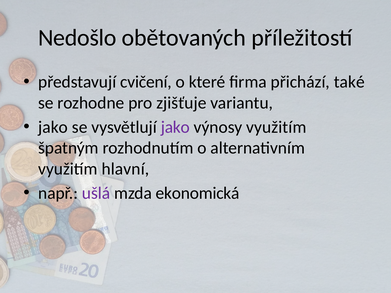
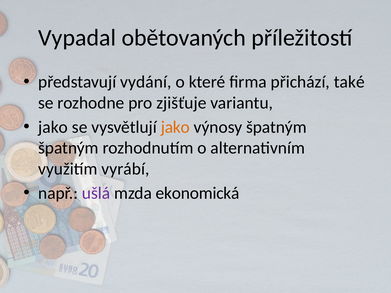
Nedošlo: Nedošlo -> Vypadal
cvičení: cvičení -> vydání
jako at (175, 127) colour: purple -> orange
výnosy využitím: využitím -> špatným
hlavní: hlavní -> vyrábí
